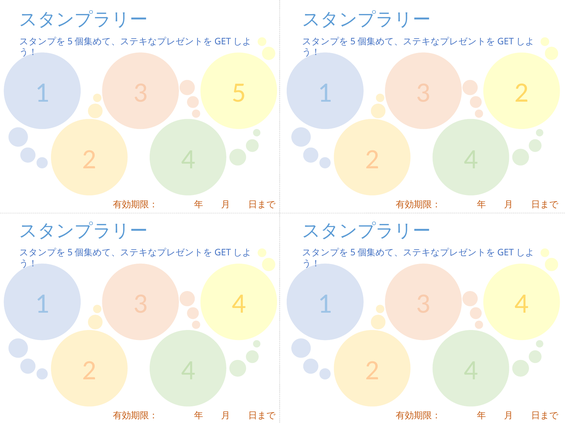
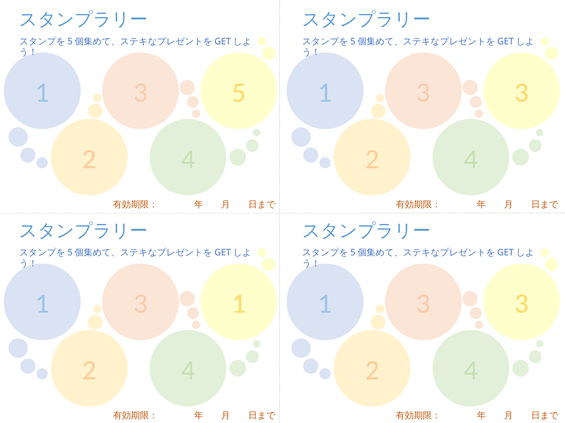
2 at (522, 93): 2 -> 3
4 at (239, 304): 4 -> 1
4 at (522, 304): 4 -> 3
